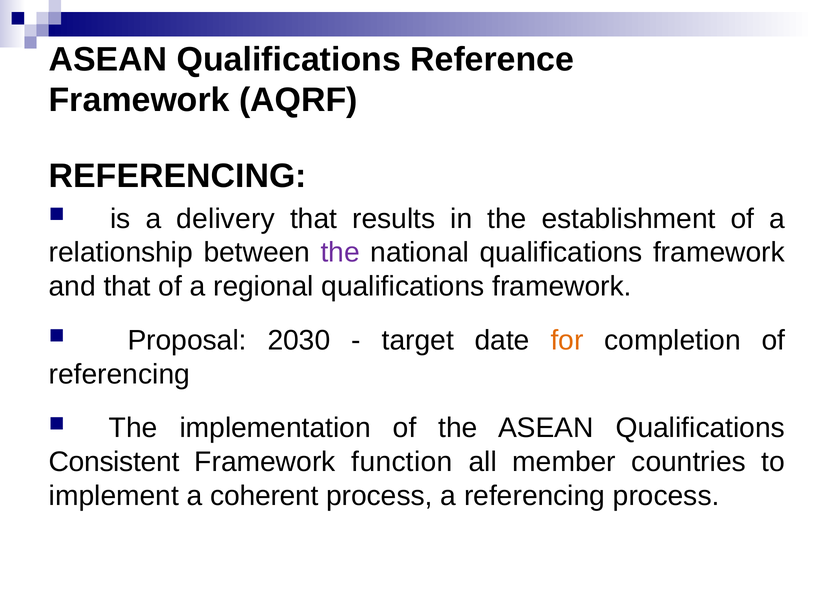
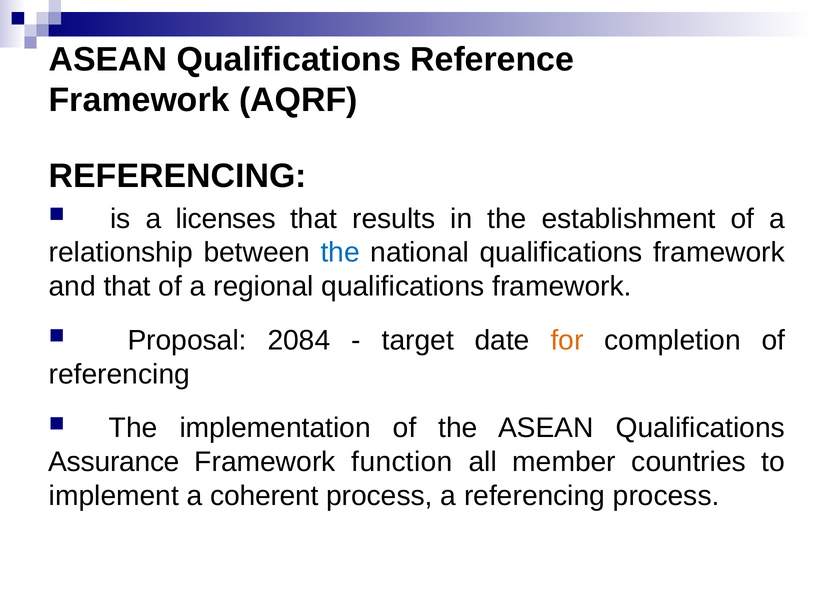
delivery: delivery -> licenses
the at (340, 252) colour: purple -> blue
2030: 2030 -> 2084
Consistent: Consistent -> Assurance
